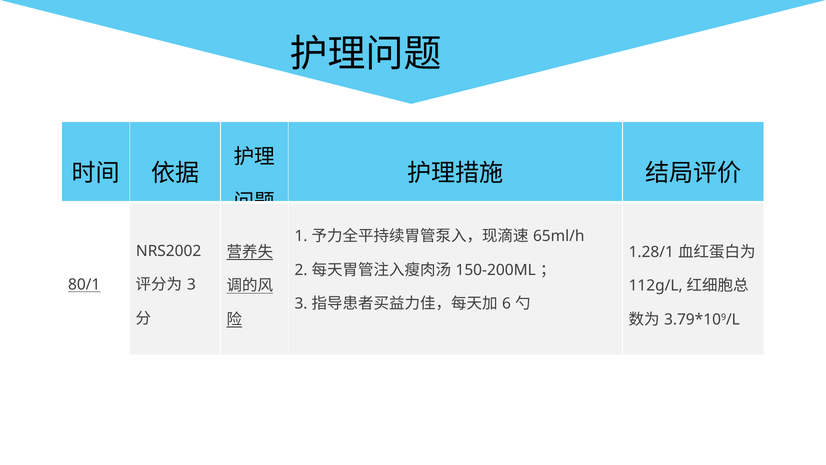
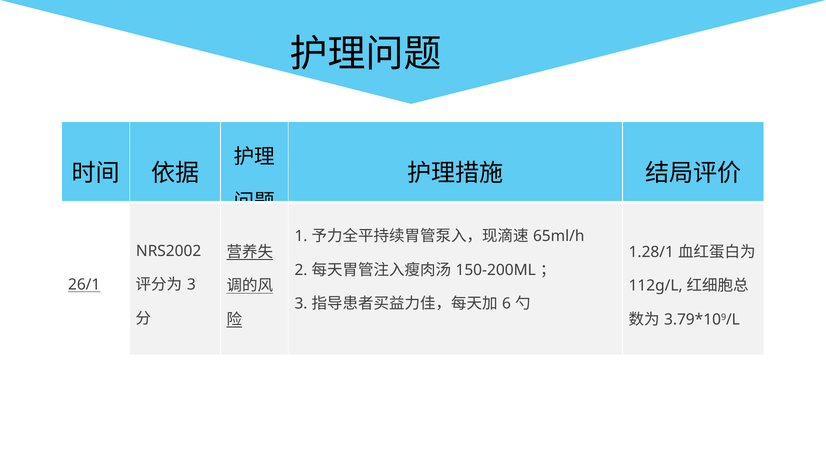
80/1: 80/1 -> 26/1
